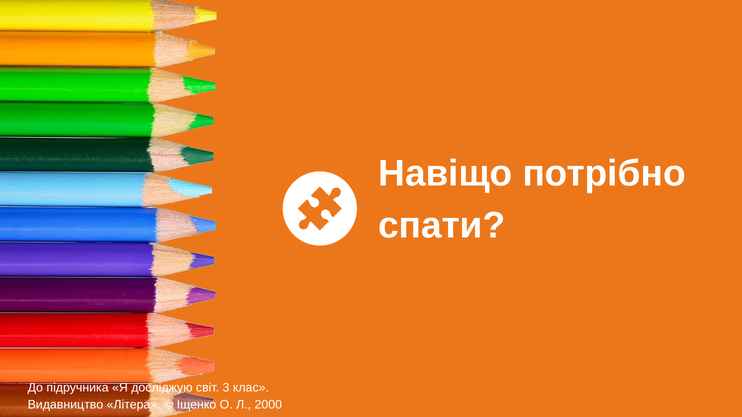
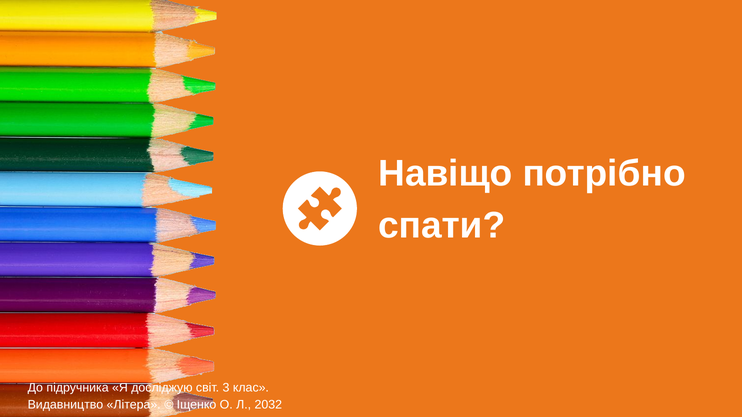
2000: 2000 -> 2032
